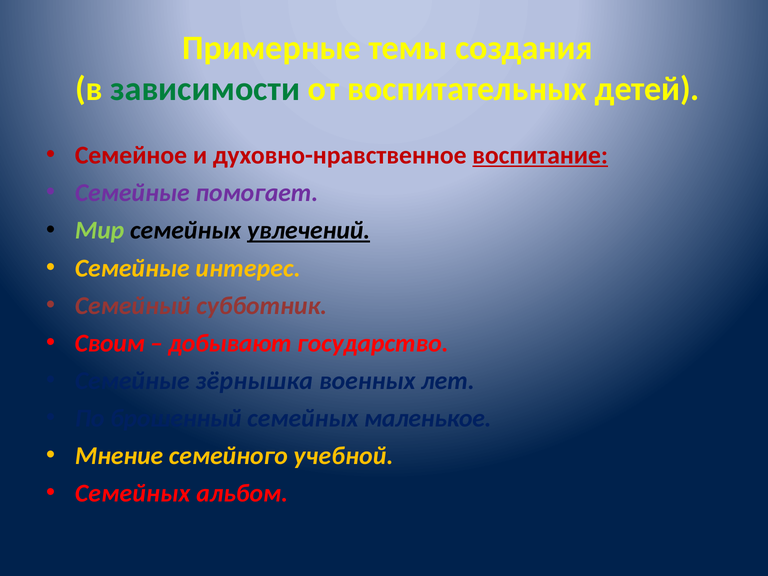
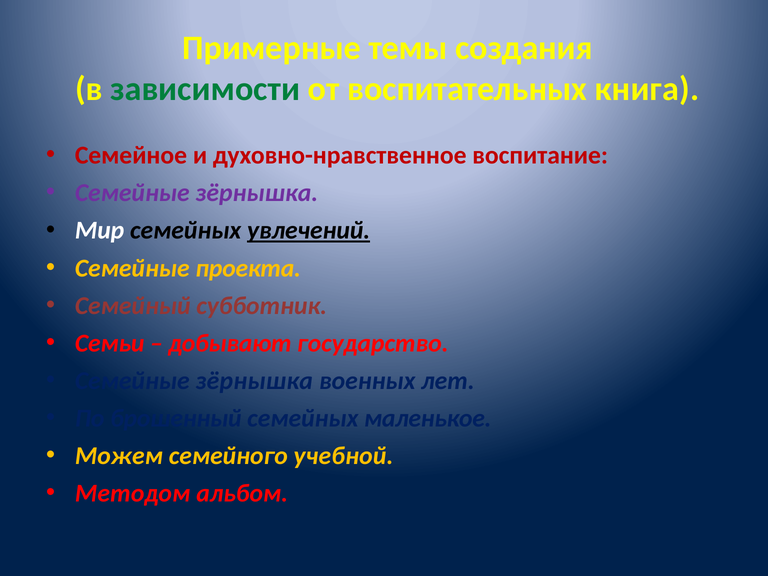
детей: детей -> книга
воспитание underline: present -> none
помогает at (257, 193): помогает -> зёрнышка
Мир colour: light green -> white
интерес: интерес -> проекта
Своим: Своим -> Семьи
Мнение: Мнение -> Можем
Семейных at (133, 493): Семейных -> Методом
